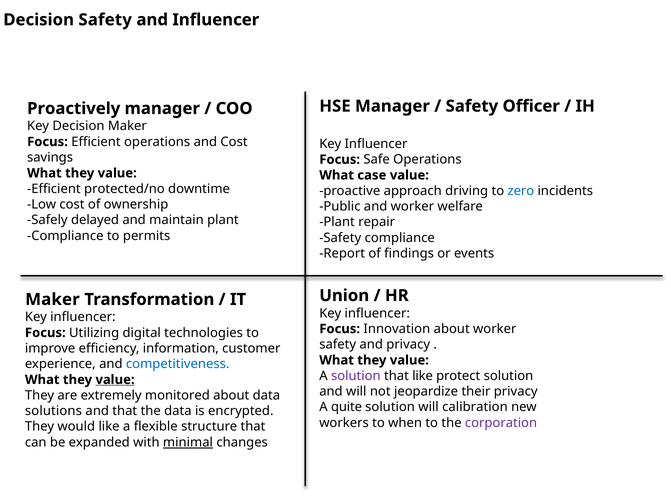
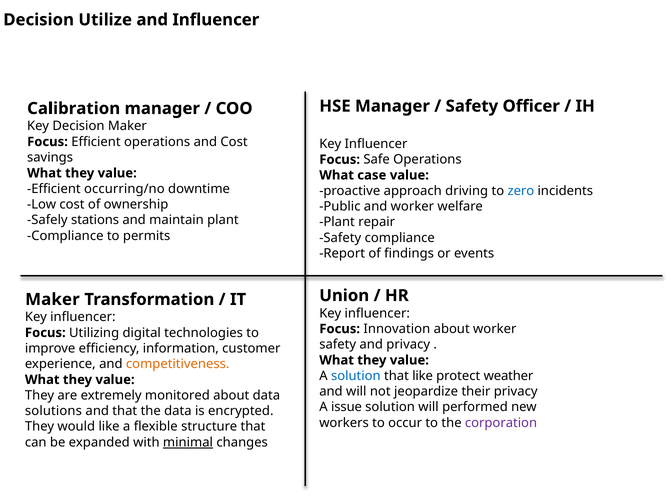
Decision Safety: Safety -> Utilize
Proactively: Proactively -> Calibration
protected/no: protected/no -> occurring/no
delayed: delayed -> stations
competitiveness colour: blue -> orange
solution at (356, 376) colour: purple -> blue
protect solution: solution -> weather
value at (115, 380) underline: present -> none
quite: quite -> issue
calibration: calibration -> performed
when: when -> occur
